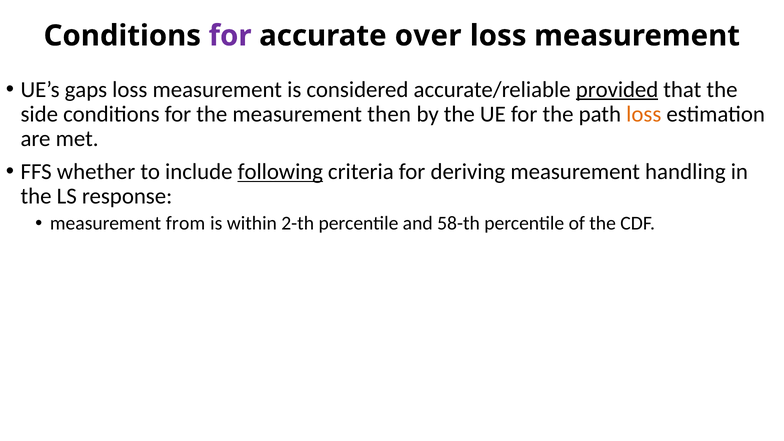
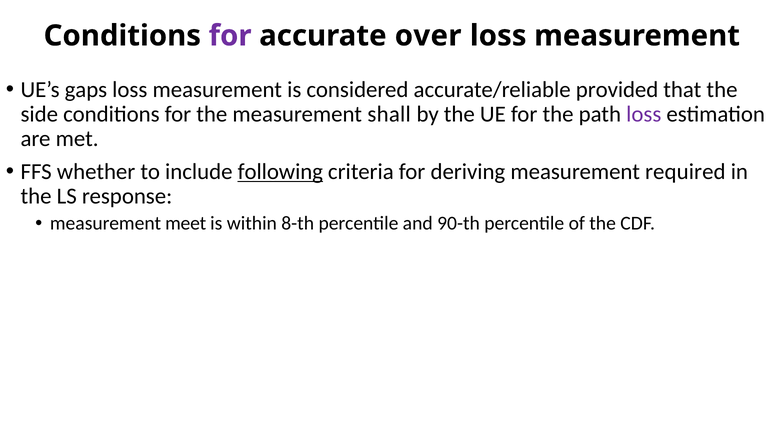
provided underline: present -> none
then: then -> shall
loss at (644, 114) colour: orange -> purple
handling: handling -> required
from: from -> meet
2-th: 2-th -> 8-th
58-th: 58-th -> 90-th
